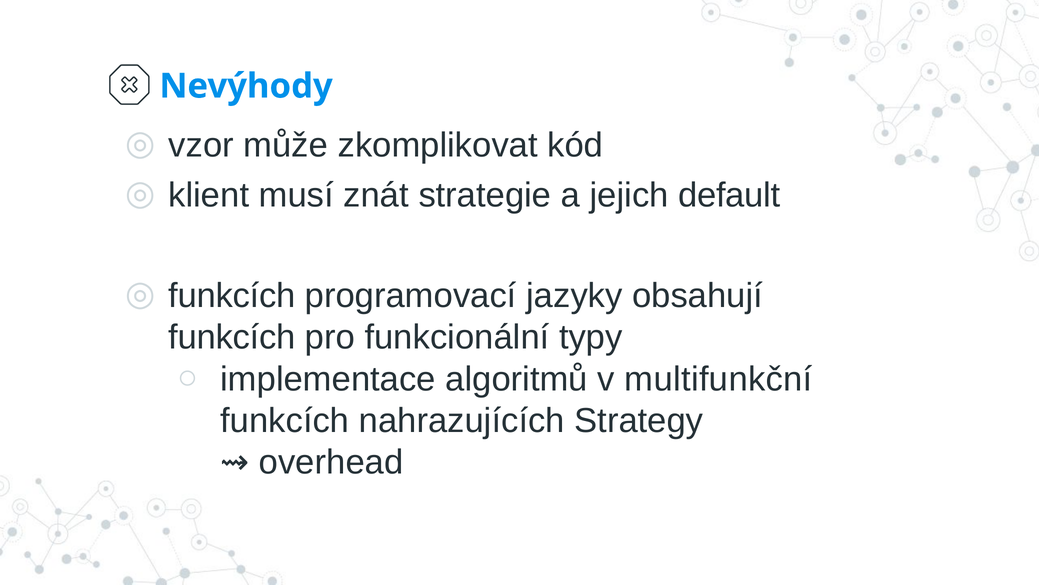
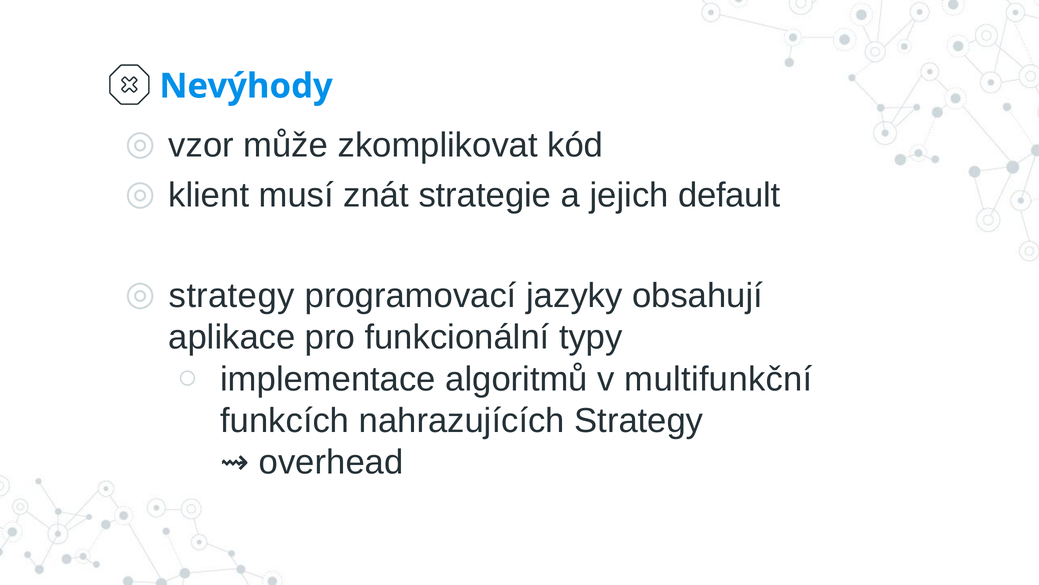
funkcích at (232, 296): funkcích -> strategy
funkcích at (232, 337): funkcích -> aplikace
